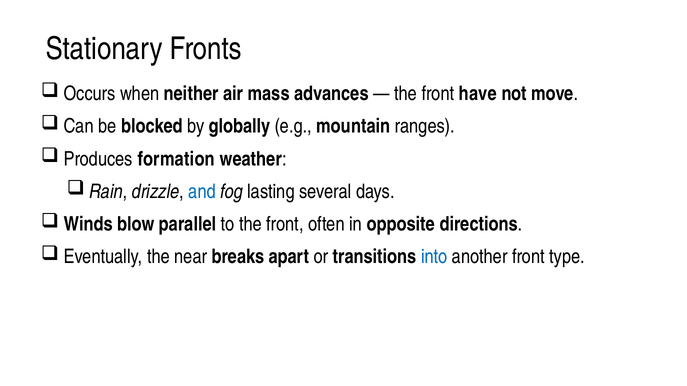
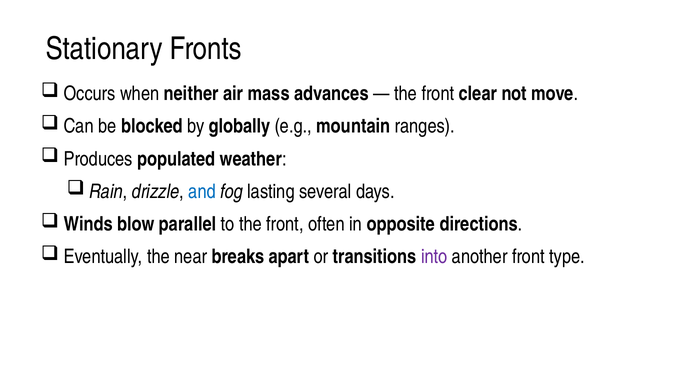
have: have -> clear
formation: formation -> populated
into colour: blue -> purple
